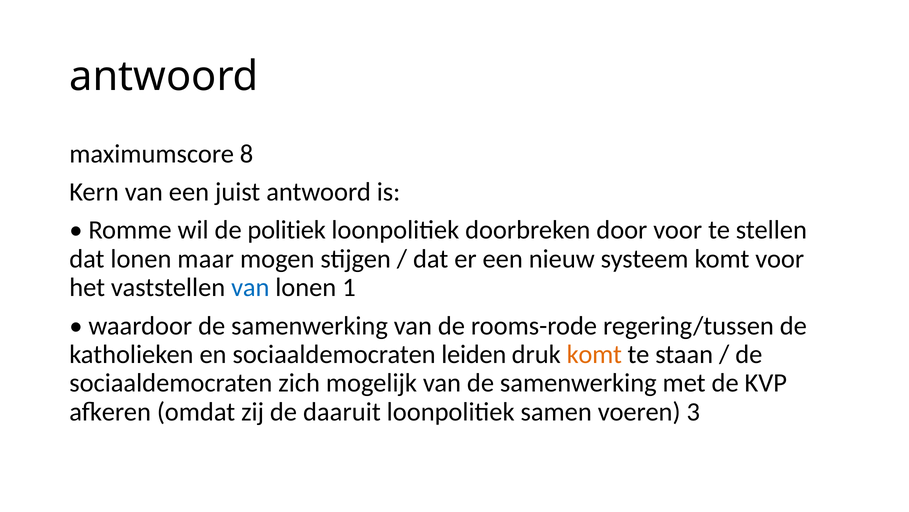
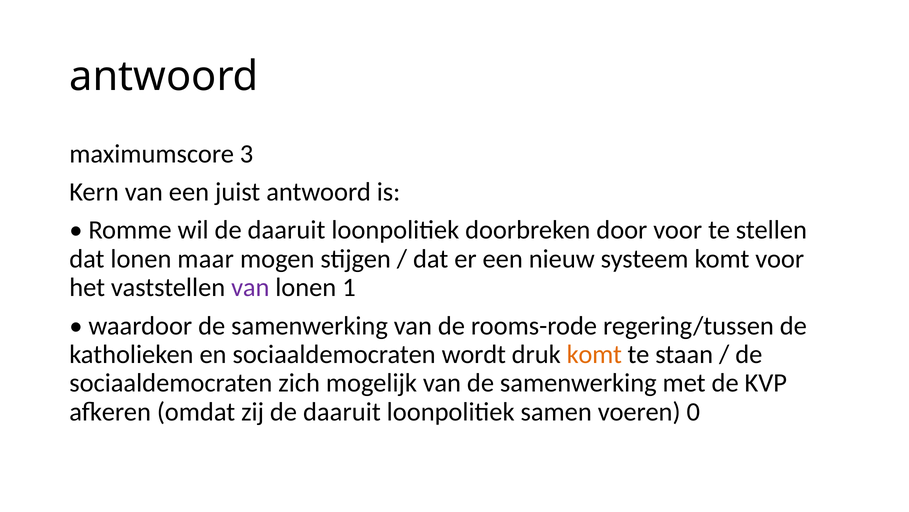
8: 8 -> 3
wil de politiek: politiek -> daaruit
van at (250, 287) colour: blue -> purple
leiden: leiden -> wordt
3: 3 -> 0
